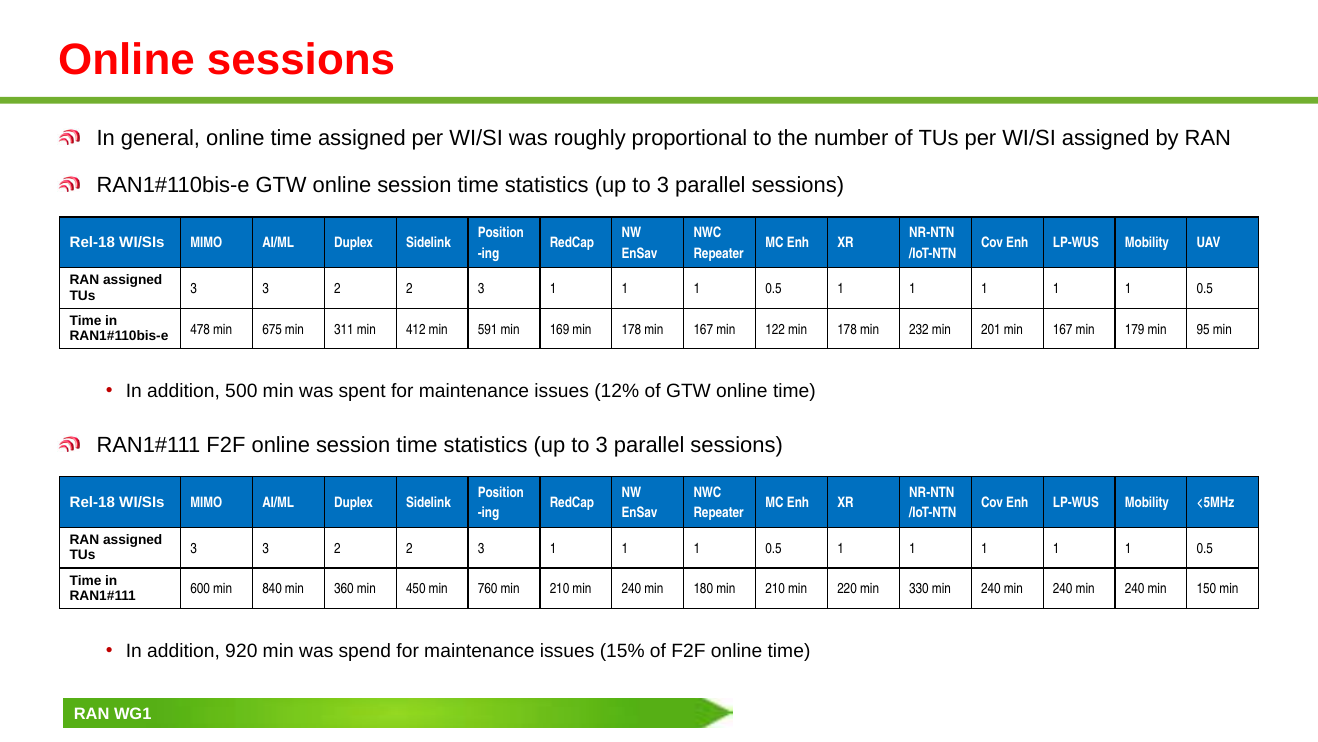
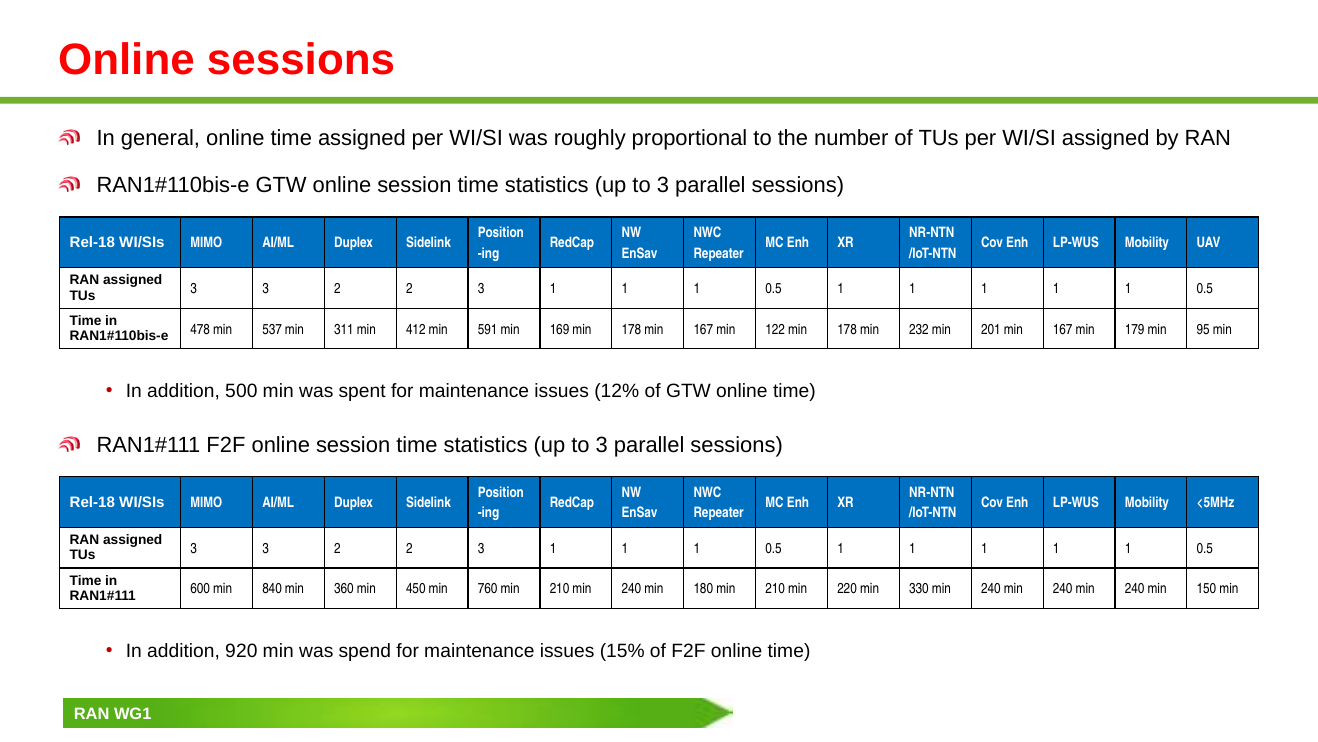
675: 675 -> 537
